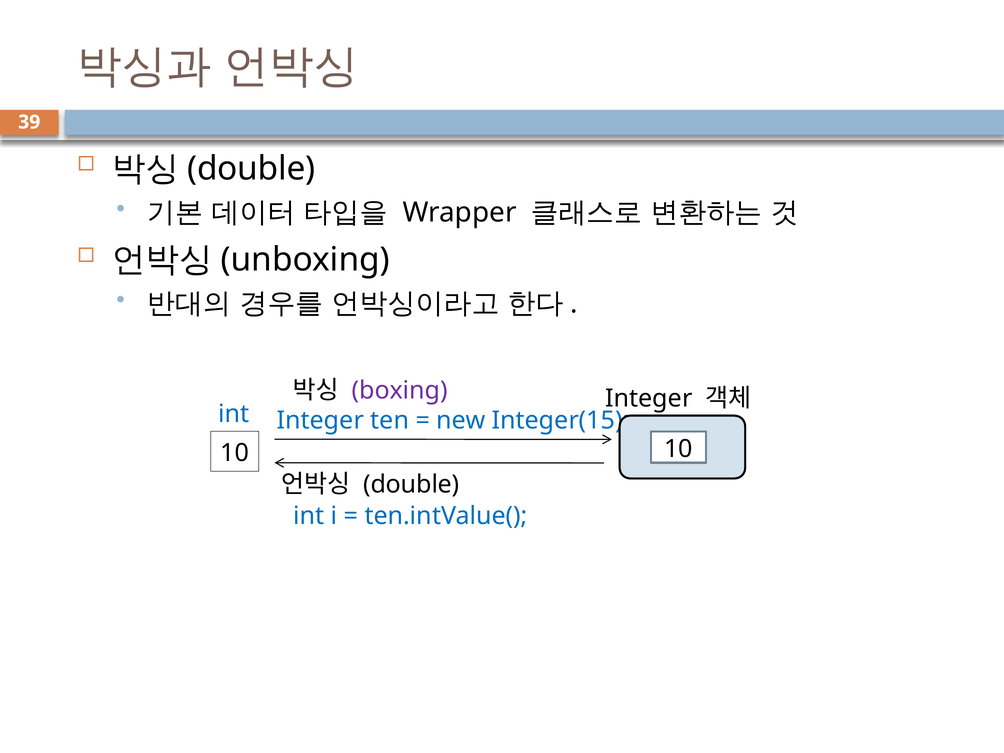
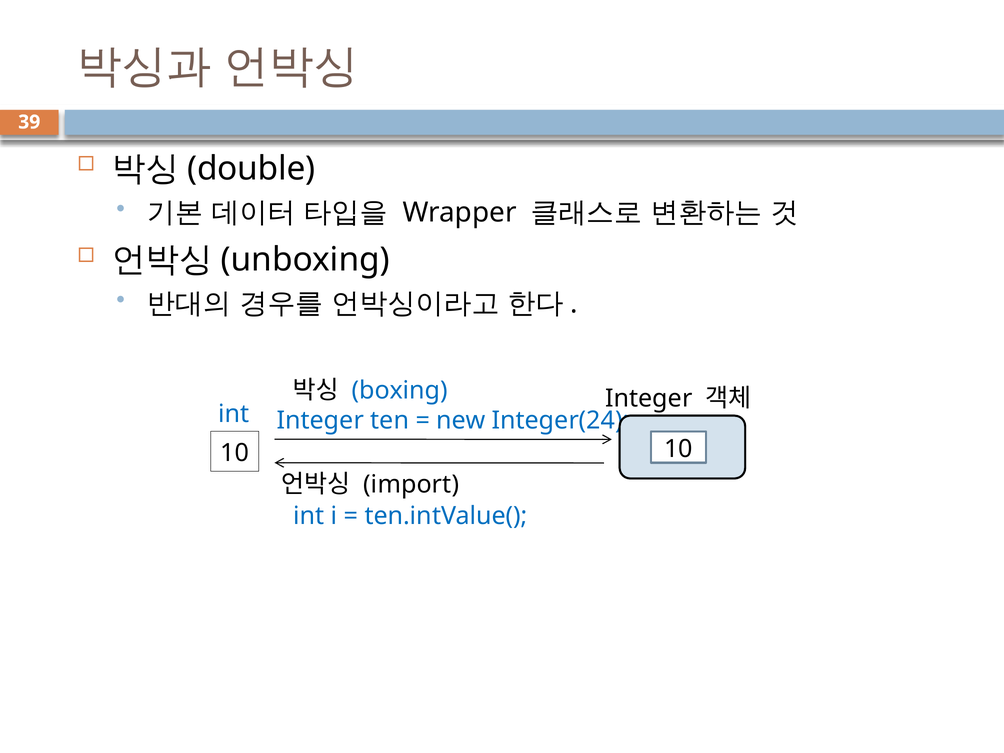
boxing colour: purple -> blue
Integer(15: Integer(15 -> Integer(24
double at (411, 485): double -> import
